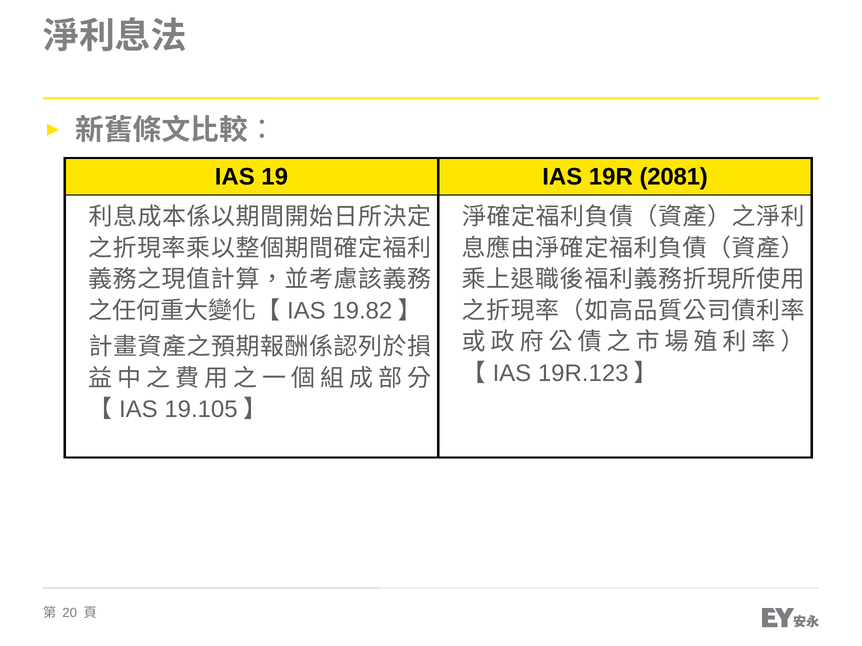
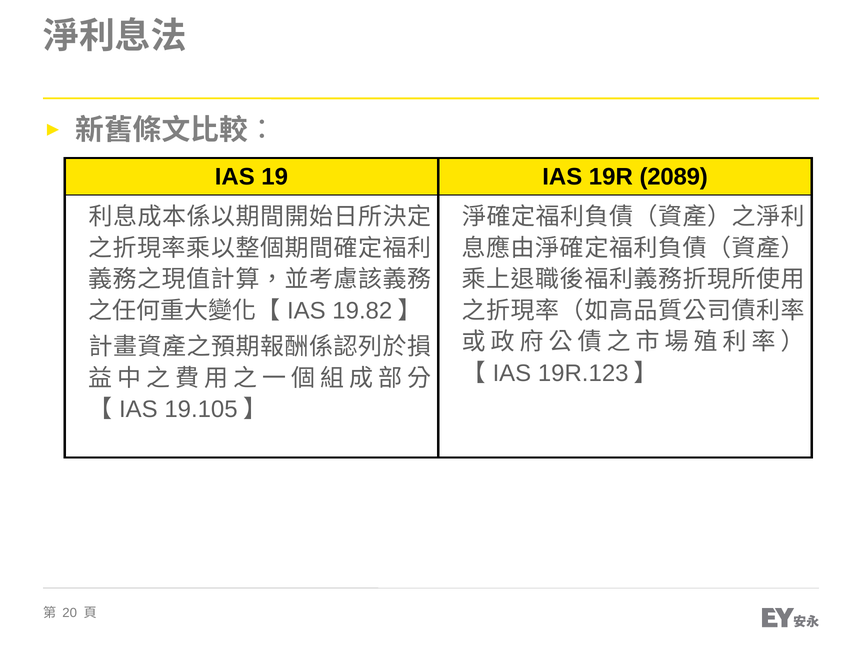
2081: 2081 -> 2089
